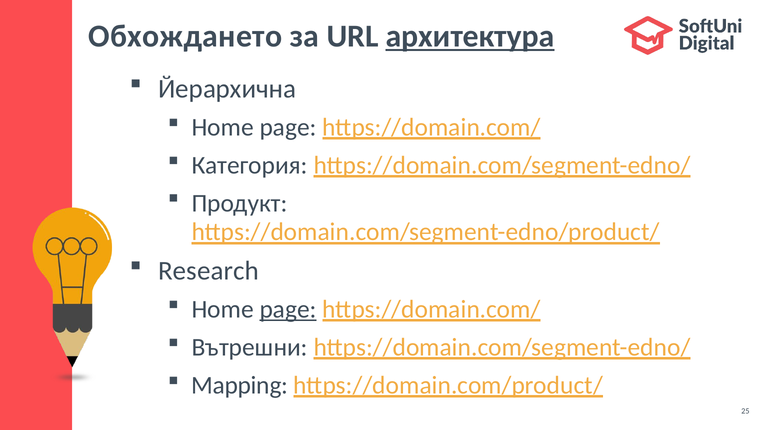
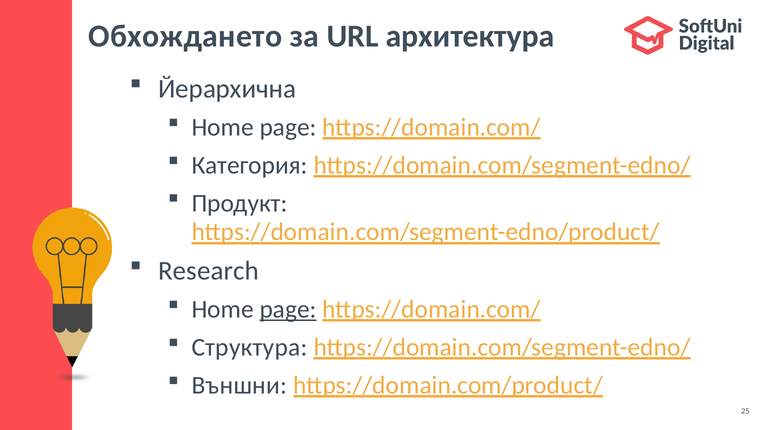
архитектура underline: present -> none
Вътрешни: Вътрешни -> Структура
Mapping: Mapping -> Външни
